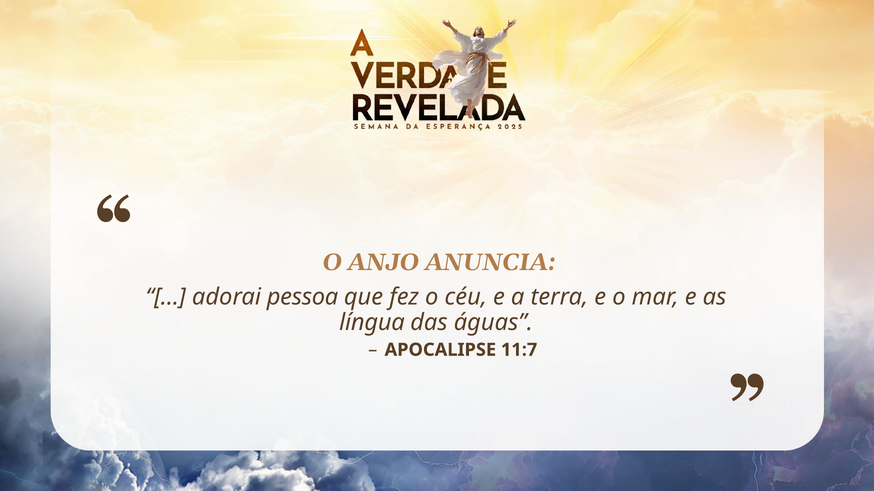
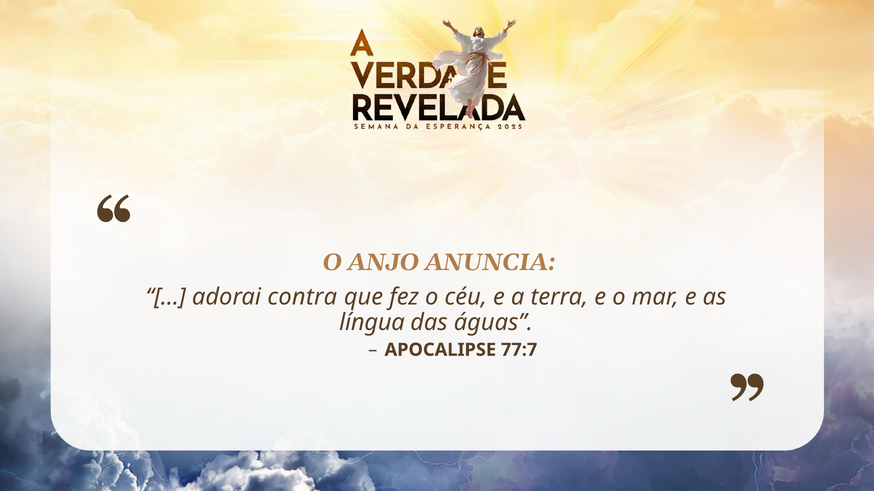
pessoa: pessoa -> contra
11:7: 11:7 -> 77:7
